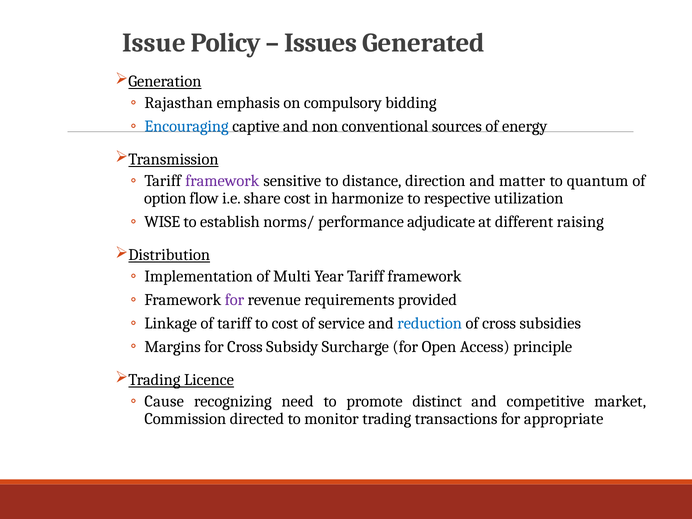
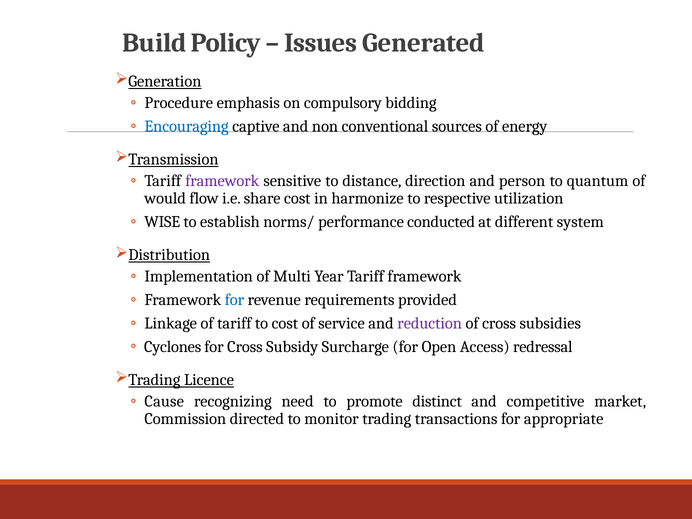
Issue: Issue -> Build
Rajasthan: Rajasthan -> Procedure
matter: matter -> person
option: option -> would
adjudicate: adjudicate -> conducted
raising: raising -> system
for at (234, 300) colour: purple -> blue
reduction colour: blue -> purple
Margins: Margins -> Cyclones
principle: principle -> redressal
